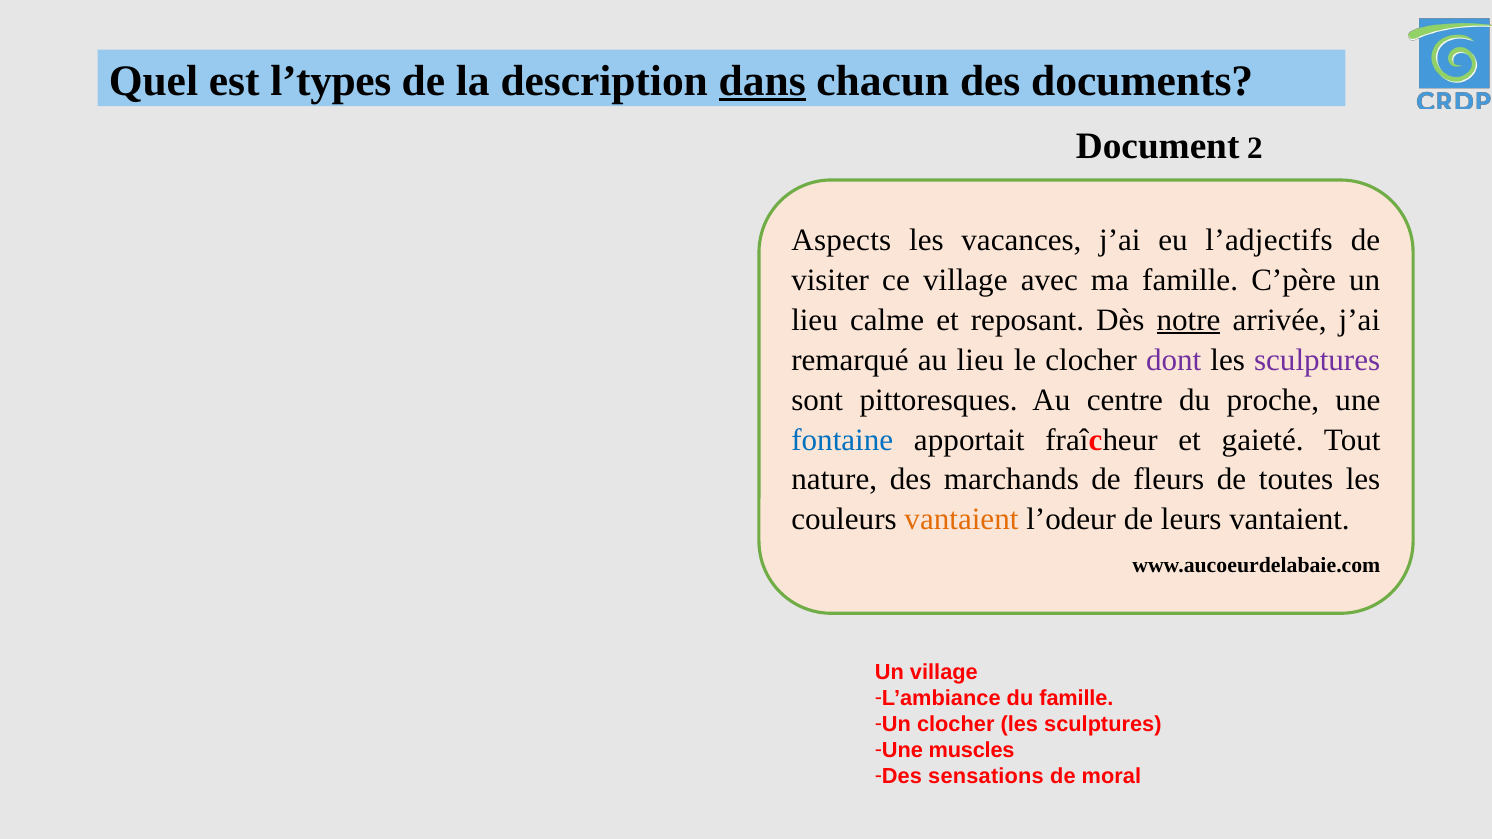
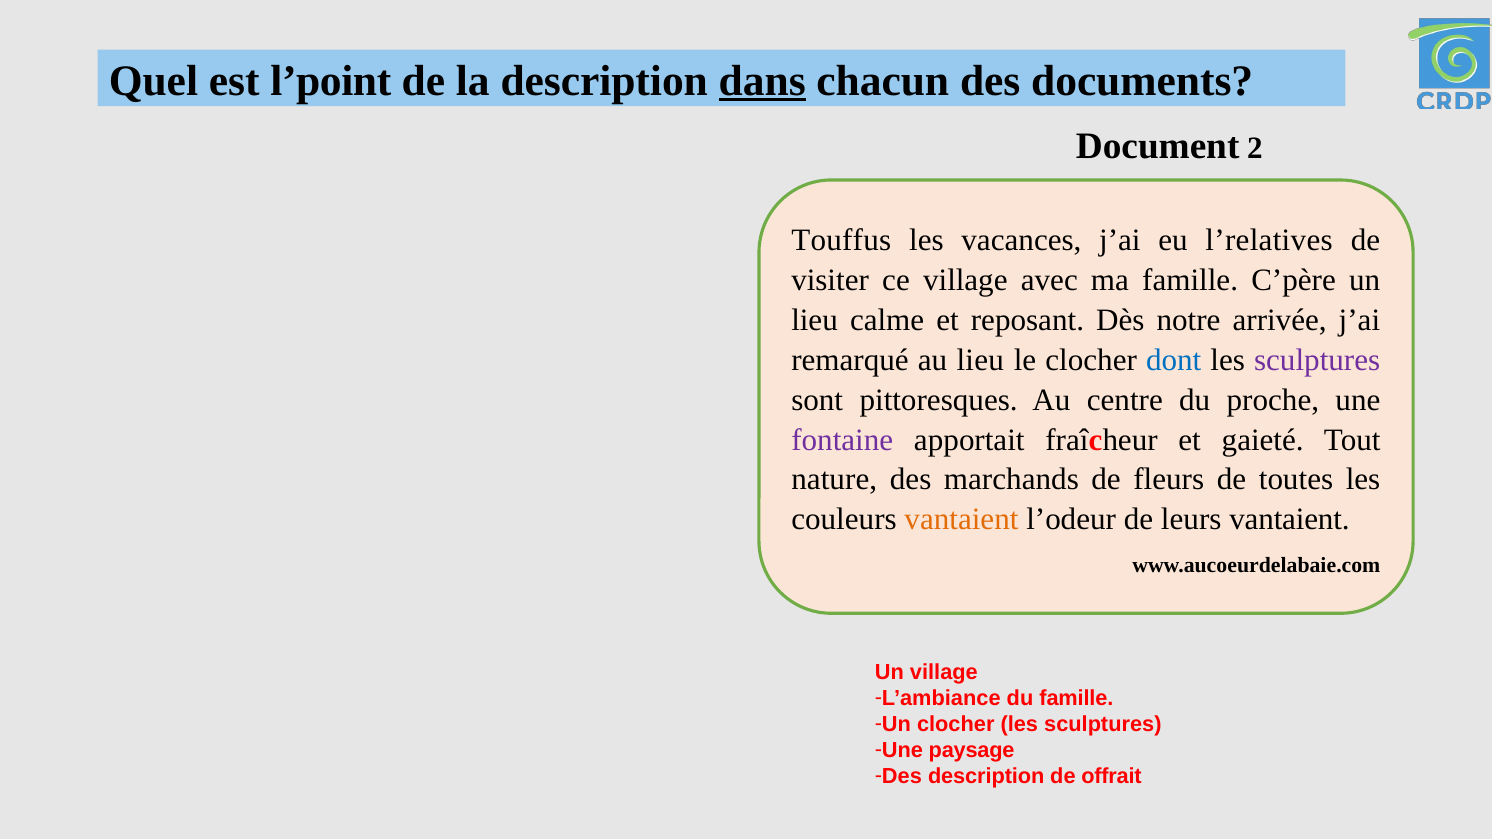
l’types: l’types -> l’point
Aspects: Aspects -> Touffus
l’adjectifs: l’adjectifs -> l’relatives
notre underline: present -> none
dont colour: purple -> blue
fontaine colour: blue -> purple
muscles: muscles -> paysage
Des sensations: sensations -> description
moral: moral -> offrait
